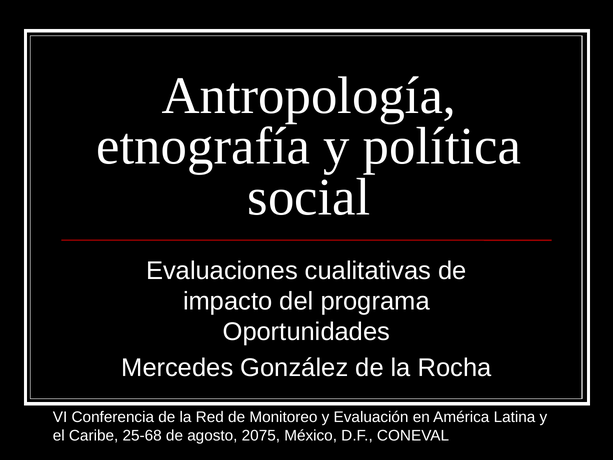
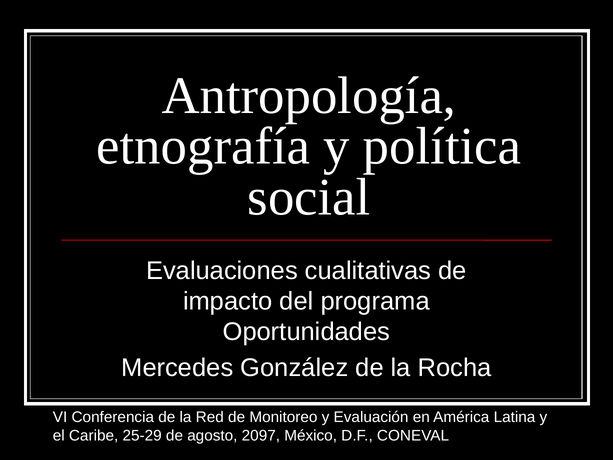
25-68: 25-68 -> 25-29
2075: 2075 -> 2097
